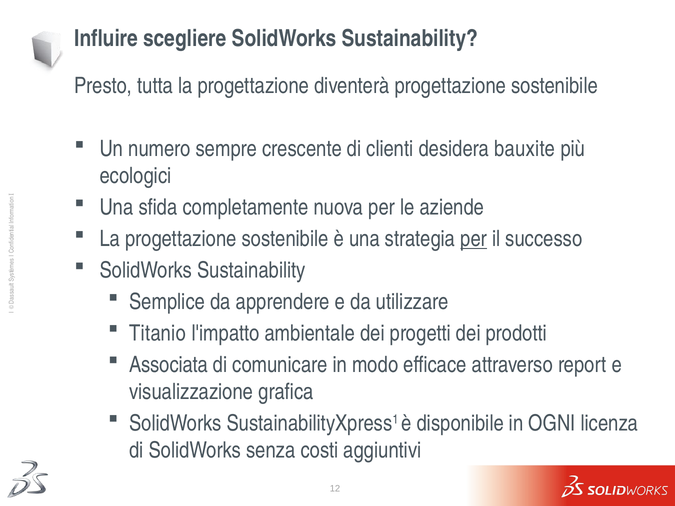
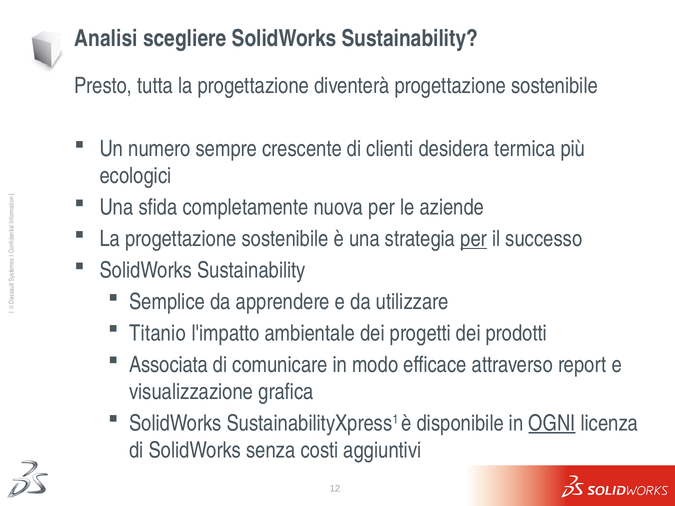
Influire: Influire -> Analisi
bauxite: bauxite -> termica
OGNI underline: none -> present
